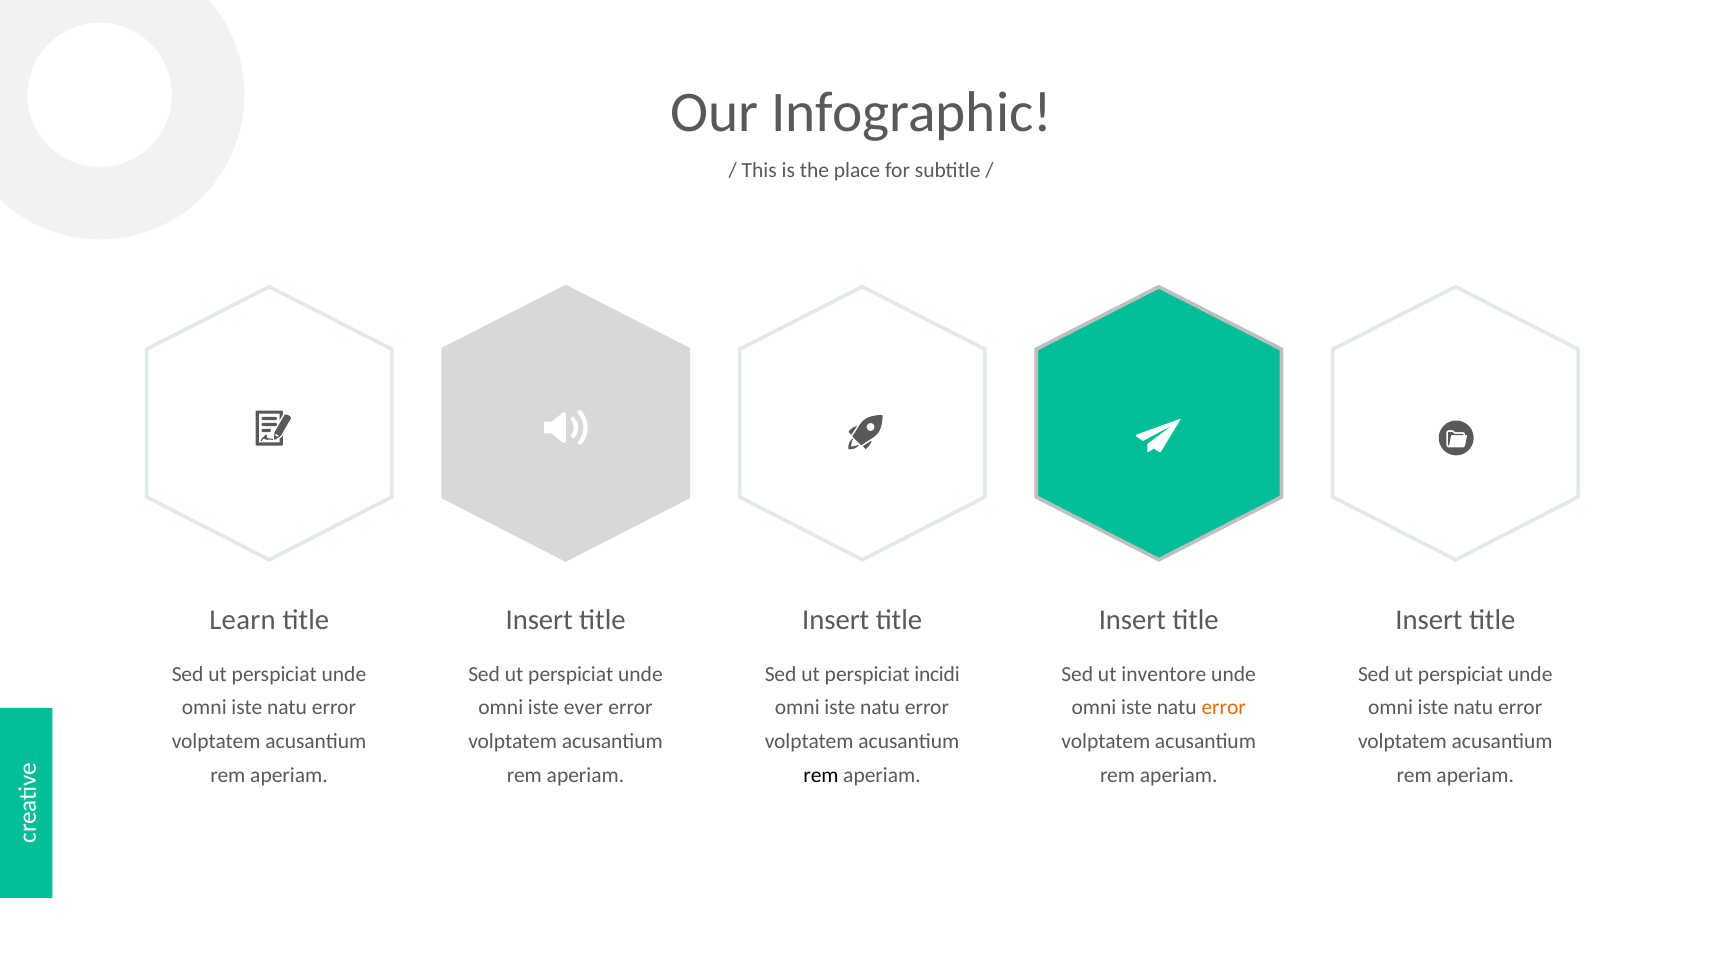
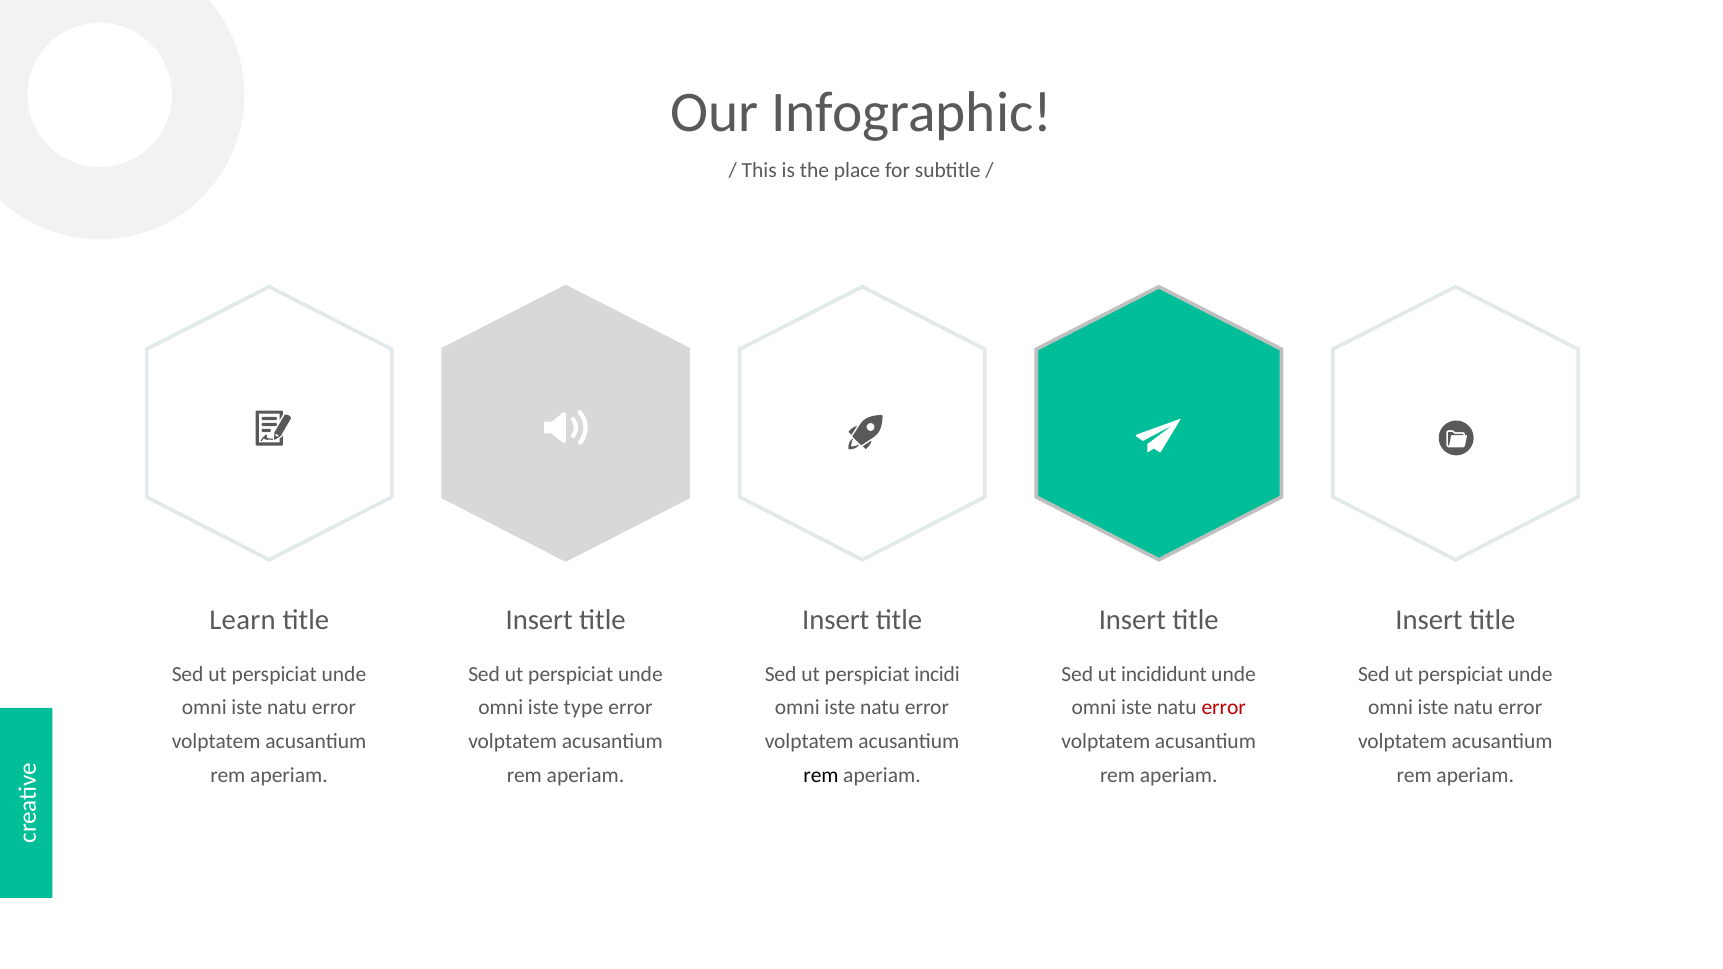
inventore: inventore -> incididunt
ever: ever -> type
error at (1224, 708) colour: orange -> red
